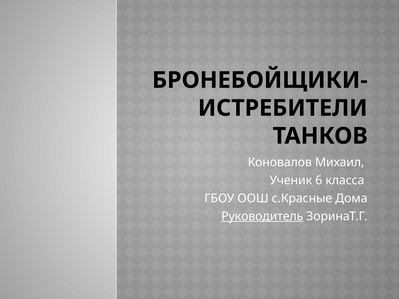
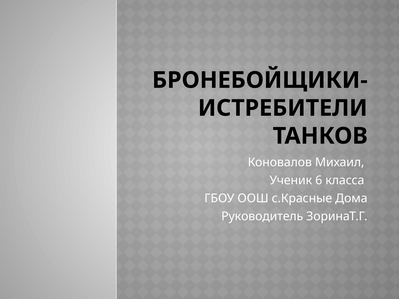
Руководитель underline: present -> none
